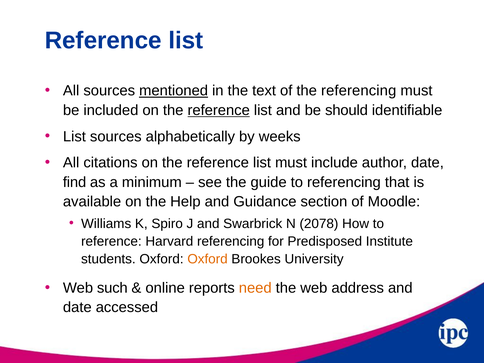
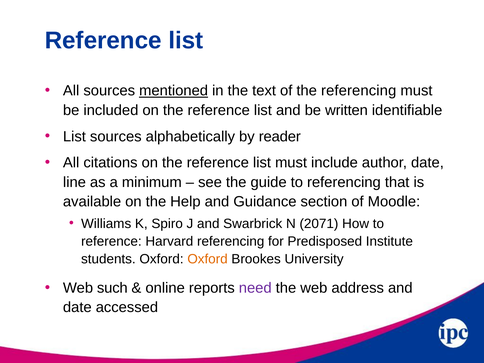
reference at (219, 110) underline: present -> none
should: should -> written
weeks: weeks -> reader
find: find -> line
2078: 2078 -> 2071
need colour: orange -> purple
